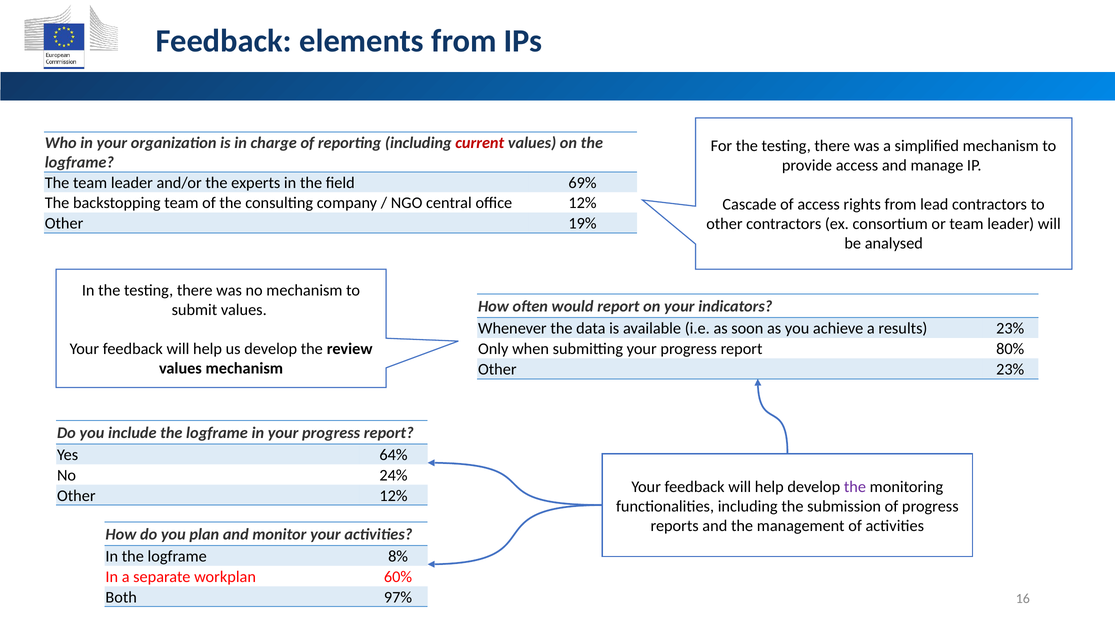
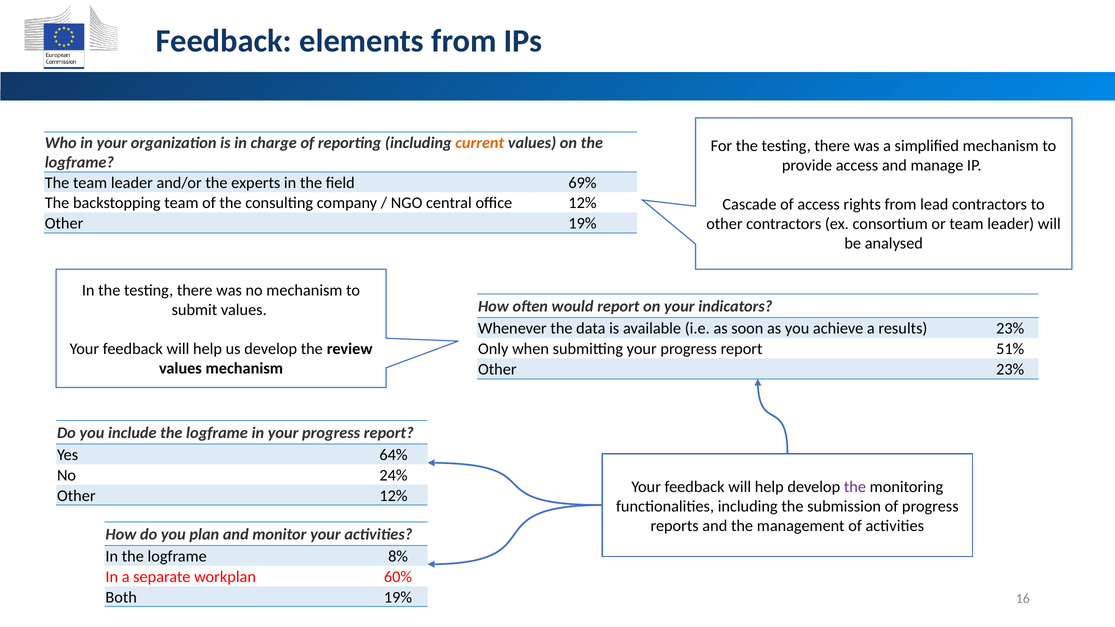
current colour: red -> orange
80%: 80% -> 51%
Both 97%: 97% -> 19%
